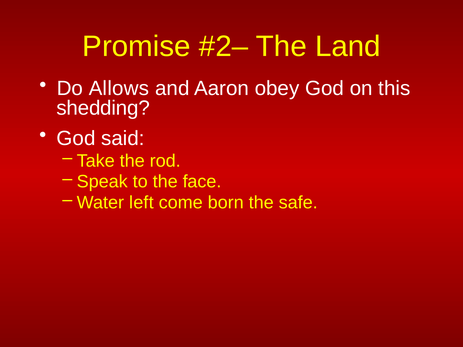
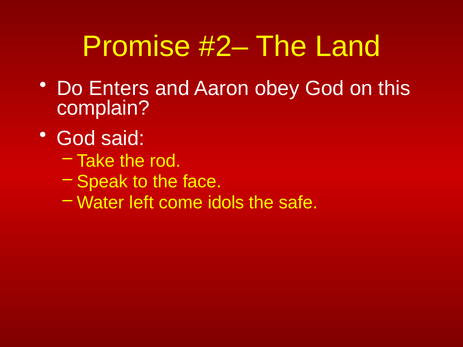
Allows: Allows -> Enters
shedding: shedding -> complain
born: born -> idols
